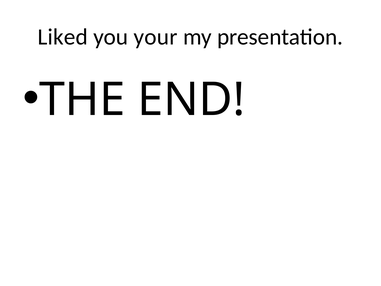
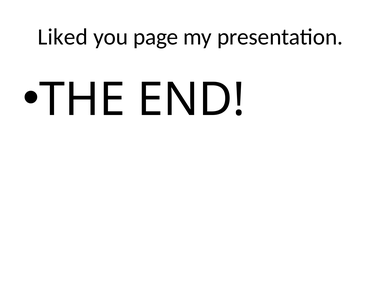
your: your -> page
